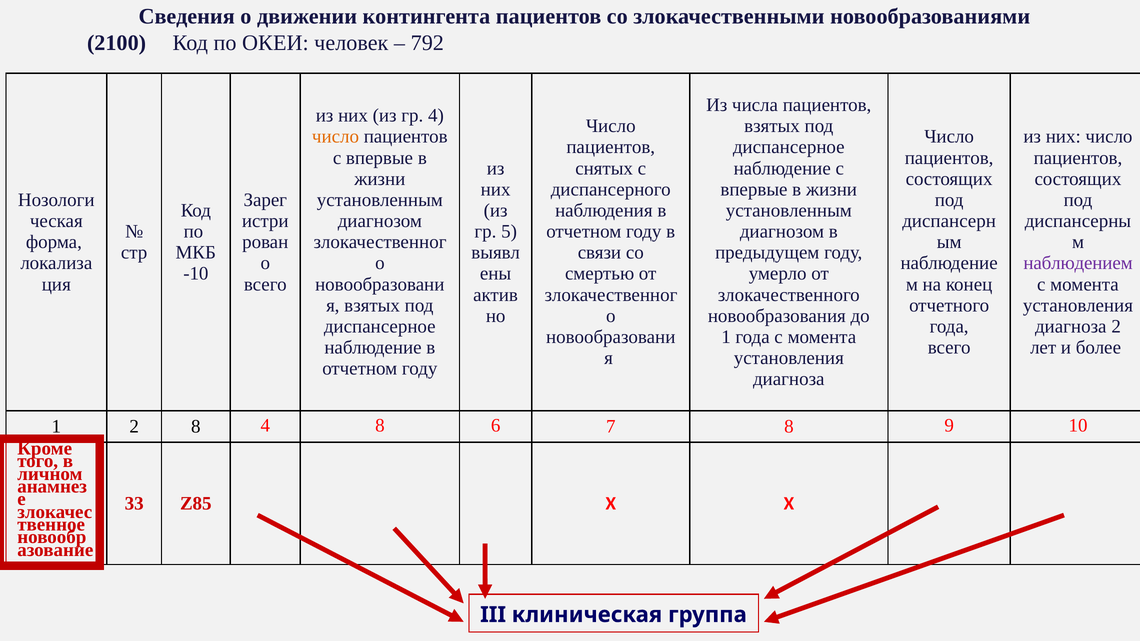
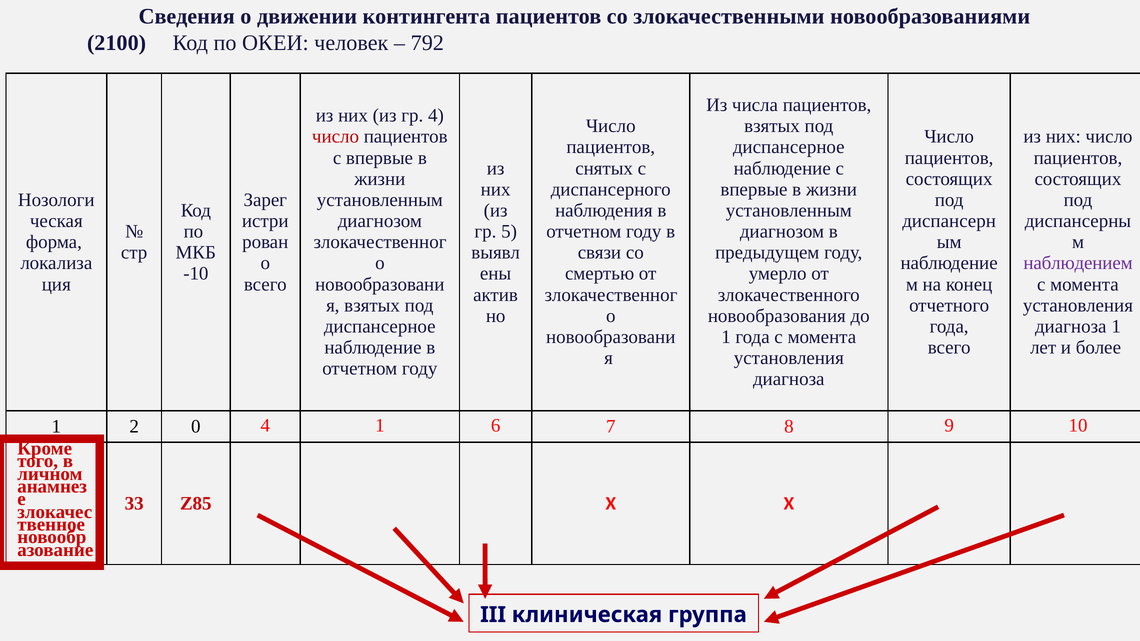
число at (335, 137) colour: orange -> red
диагноза 2: 2 -> 1
2 8: 8 -> 0
4 8: 8 -> 1
